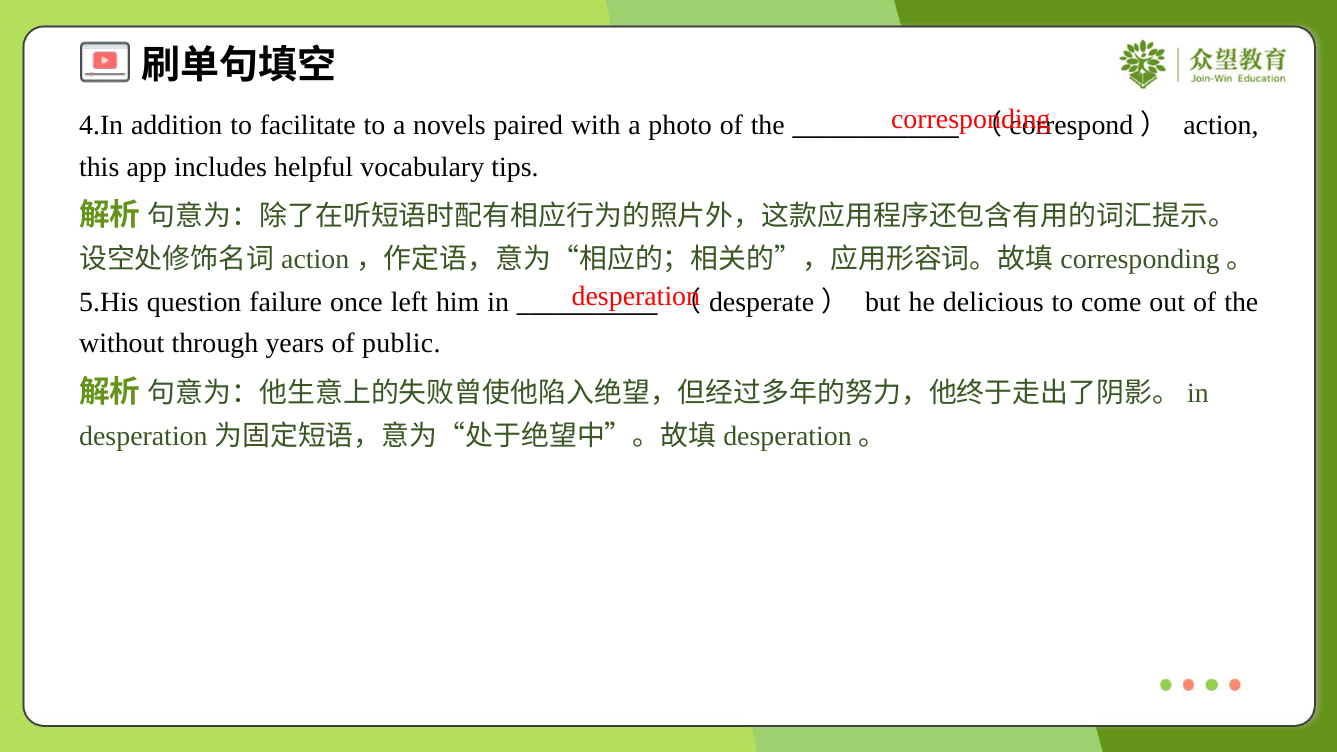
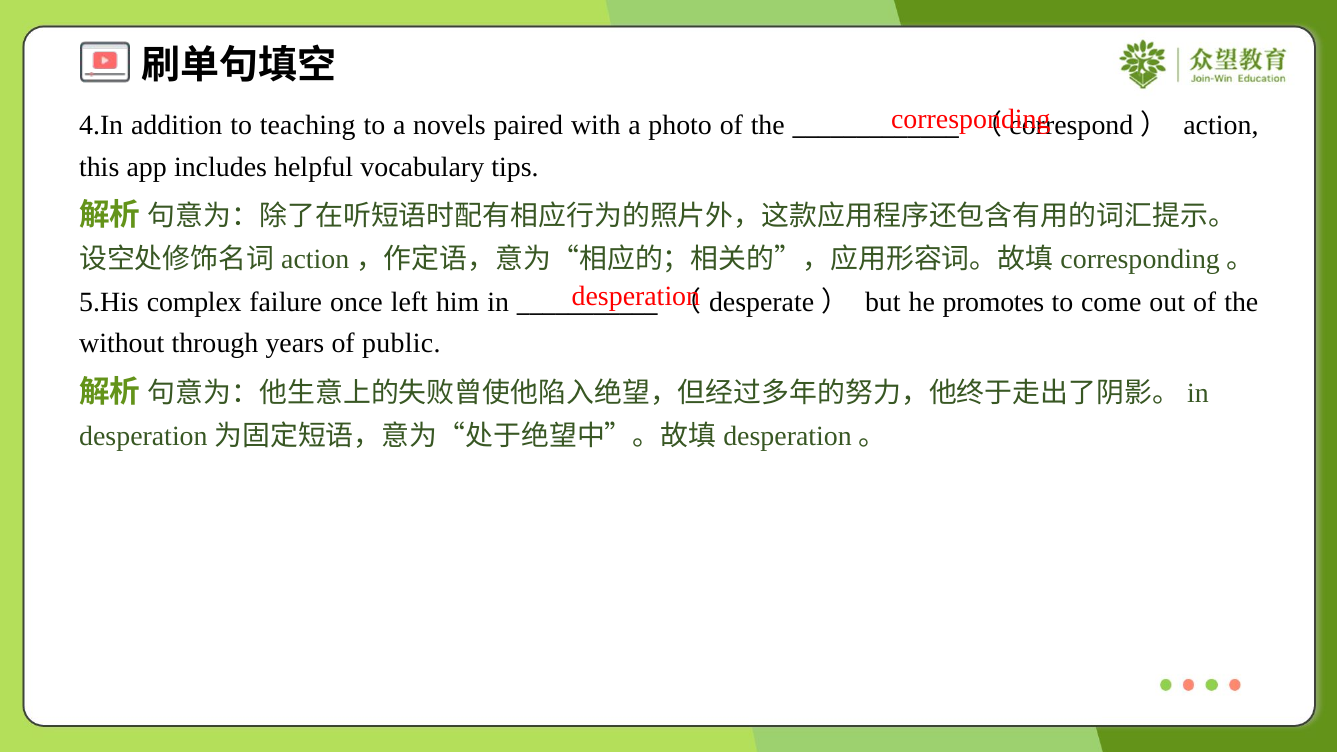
facilitate: facilitate -> teaching
question: question -> complex
delicious: delicious -> promotes
